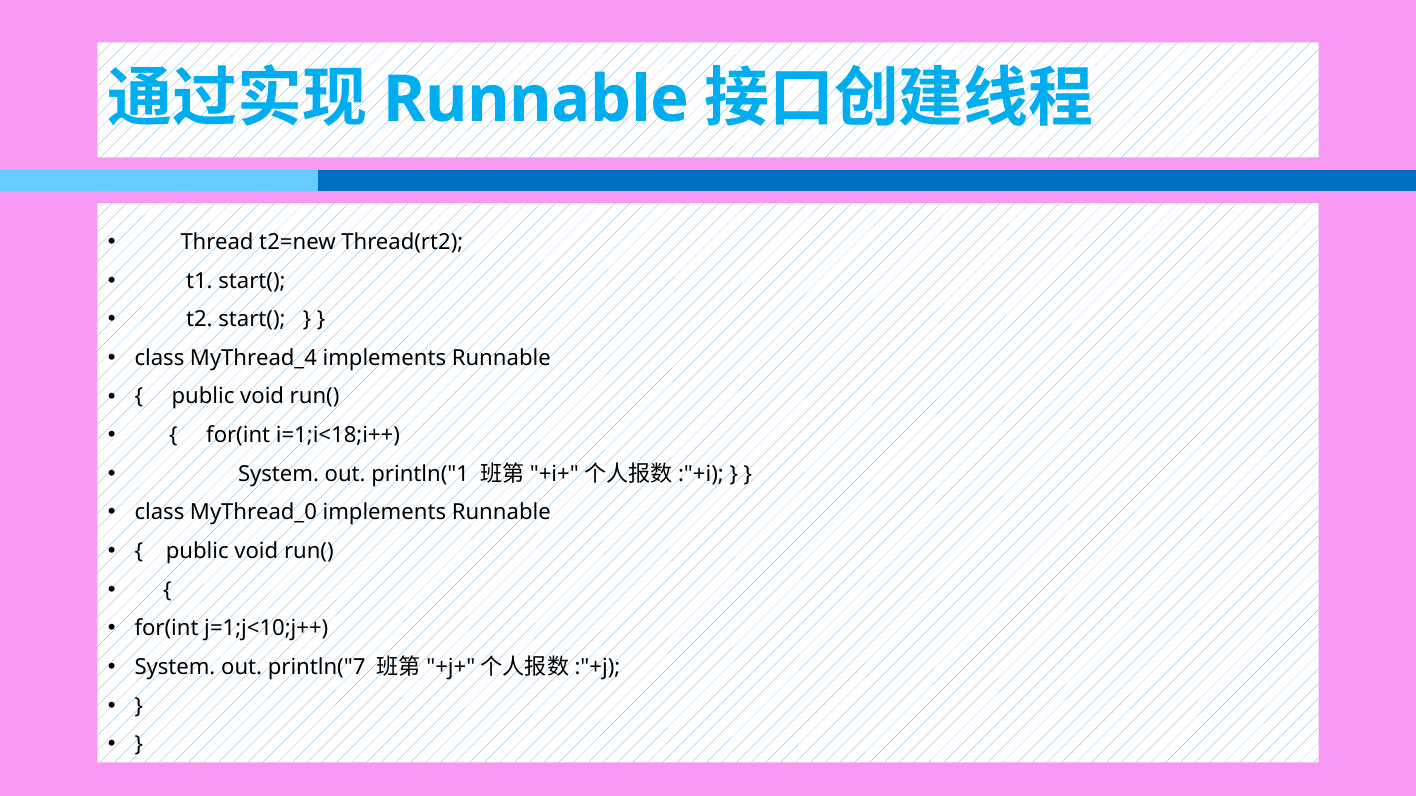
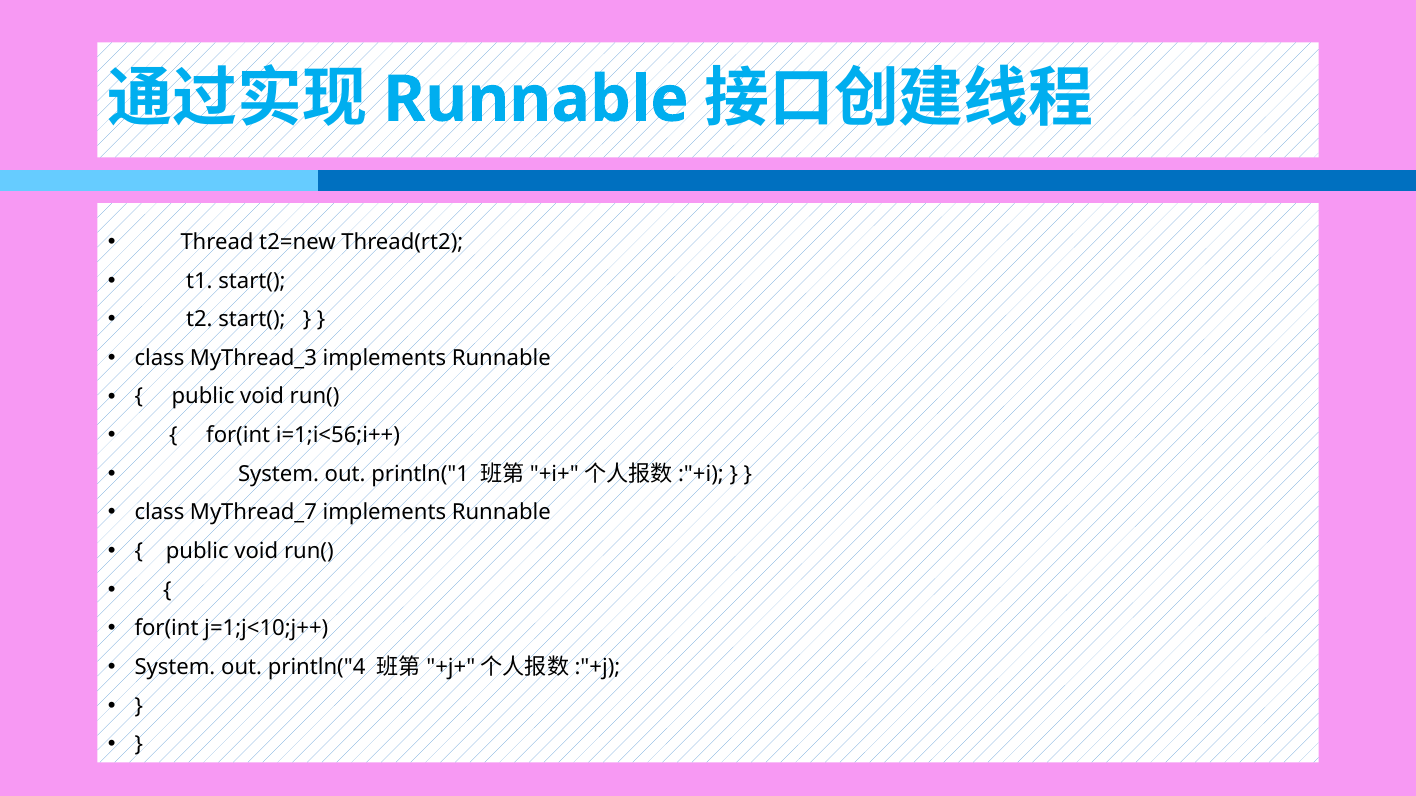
MyThread_4: MyThread_4 -> MyThread_3
i=1;i<18;i++: i=1;i<18;i++ -> i=1;i<56;i++
MyThread_0: MyThread_0 -> MyThread_7
println("7: println("7 -> println("4
